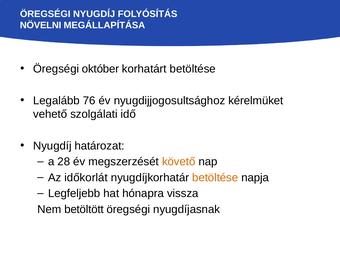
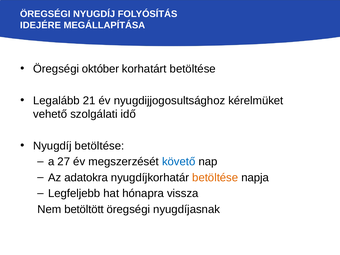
NÖVELNI: NÖVELNI -> IDEJÉRE
76: 76 -> 21
Nyugdíj határozat: határozat -> betöltése
28: 28 -> 27
követő colour: orange -> blue
időkorlát: időkorlát -> adatokra
